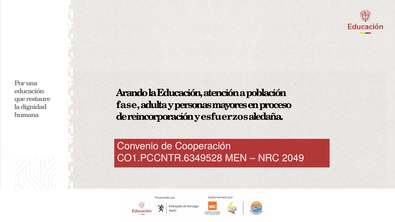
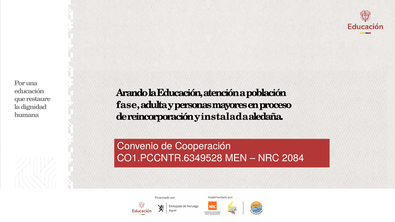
esfuerzos: esfuerzos -> instalada
2049: 2049 -> 2084
